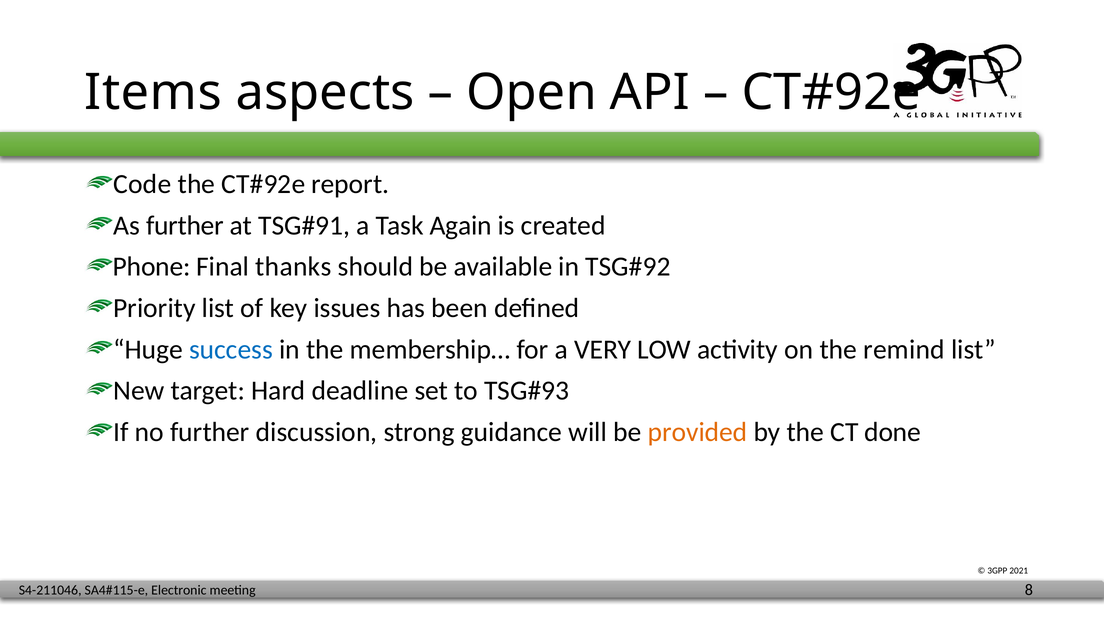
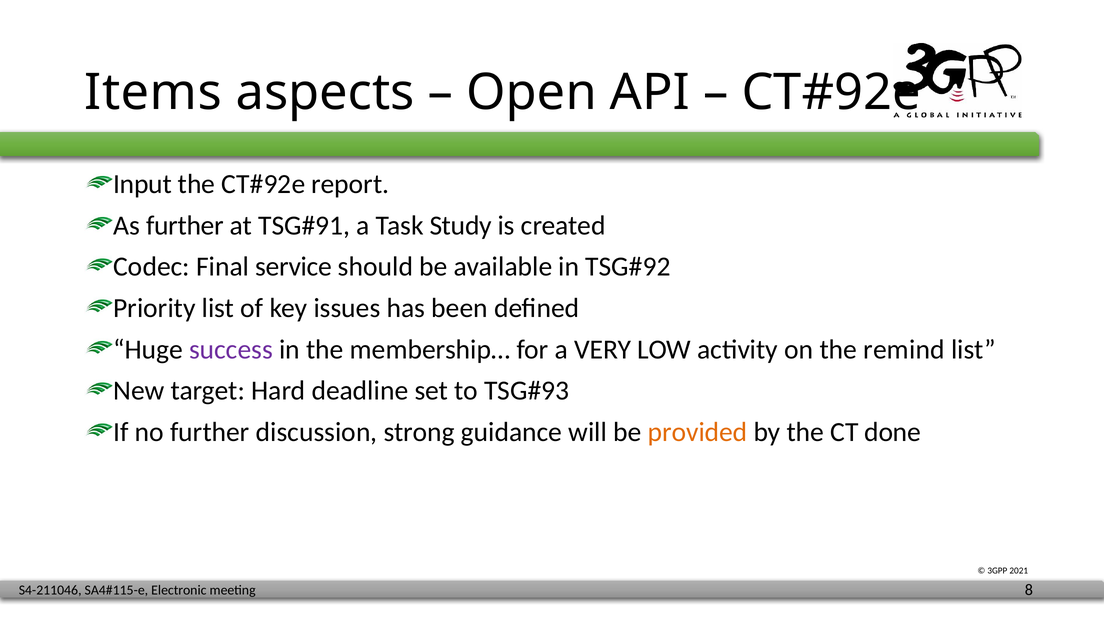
Code: Code -> Input
Again: Again -> Study
Phone: Phone -> Codec
thanks: thanks -> service
success colour: blue -> purple
